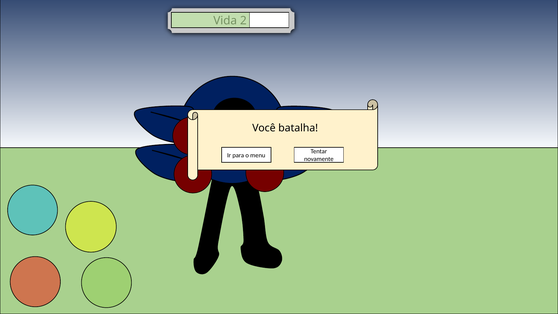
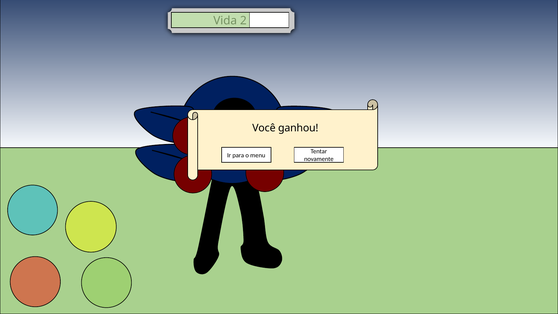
batalha: batalha -> ganhou
